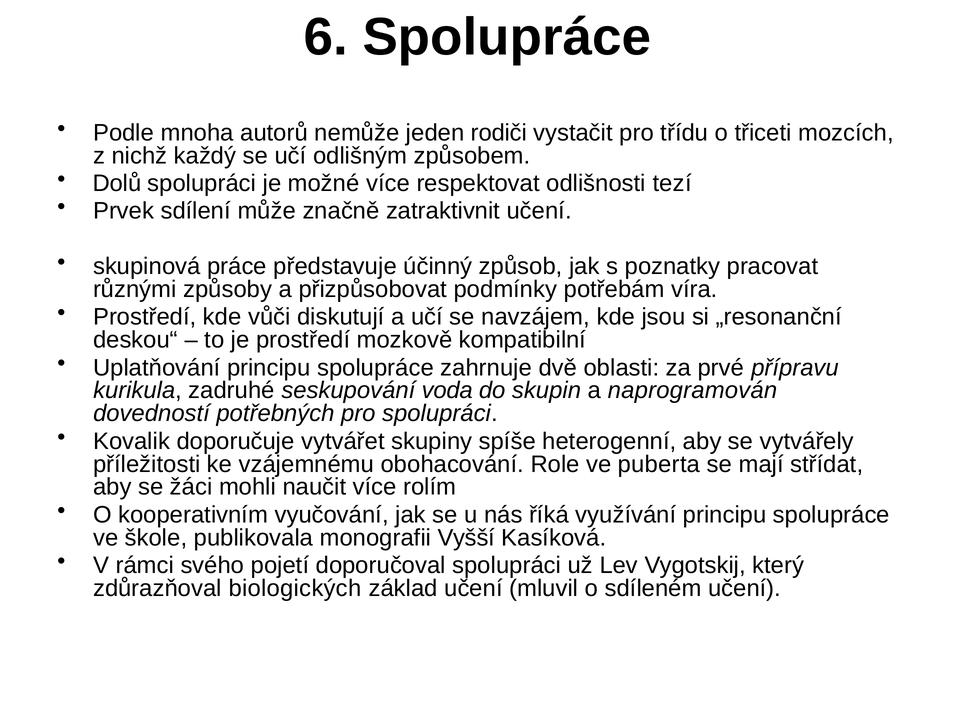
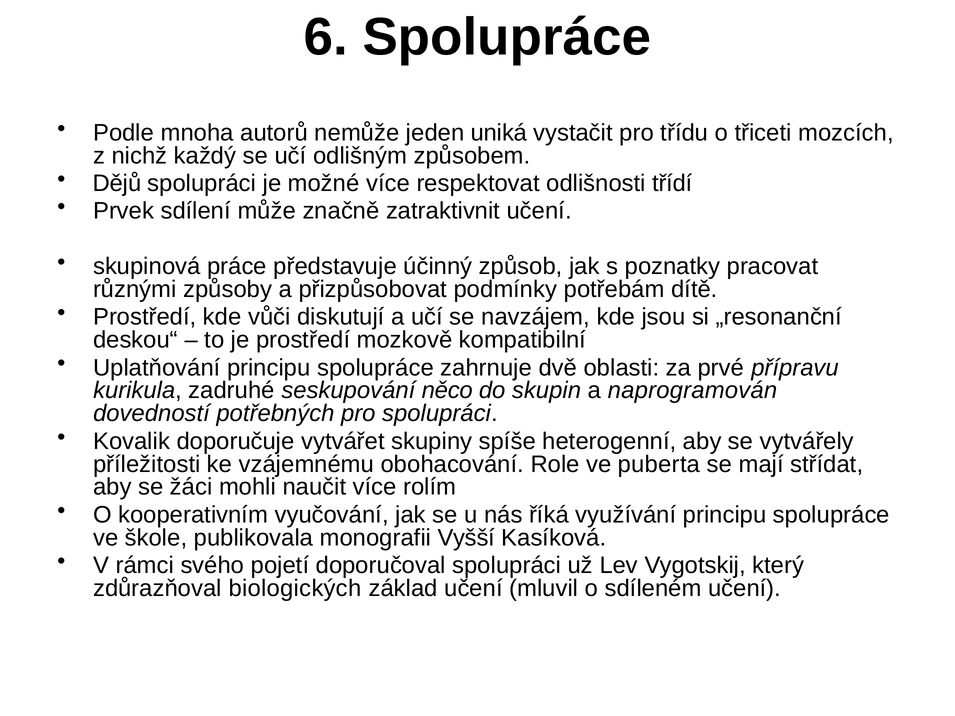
rodiči: rodiči -> uniká
Dolů: Dolů -> Dějů
tezí: tezí -> třídí
víra: víra -> dítě
voda: voda -> něco
